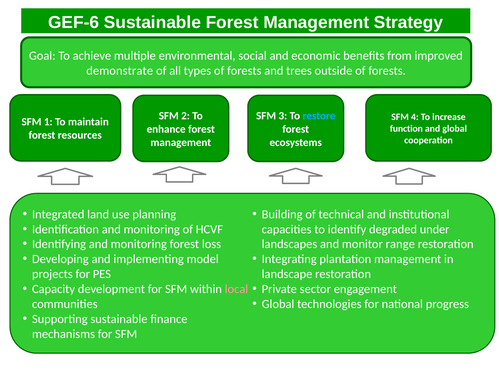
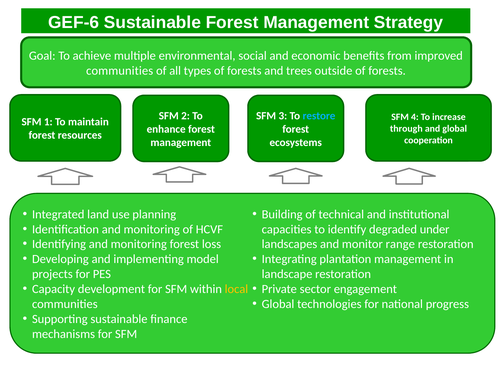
demonstrate at (120, 71): demonstrate -> communities
function: function -> through
local colour: pink -> yellow
